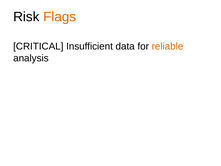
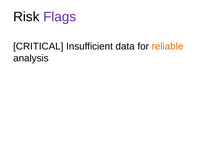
Flags colour: orange -> purple
